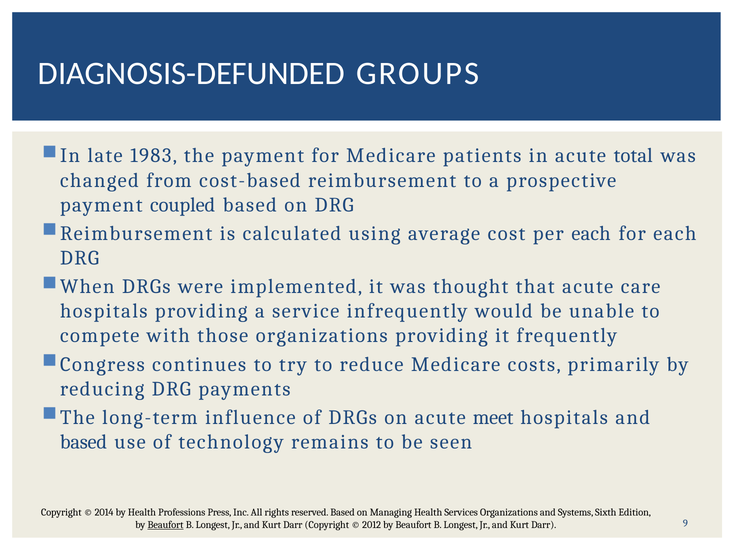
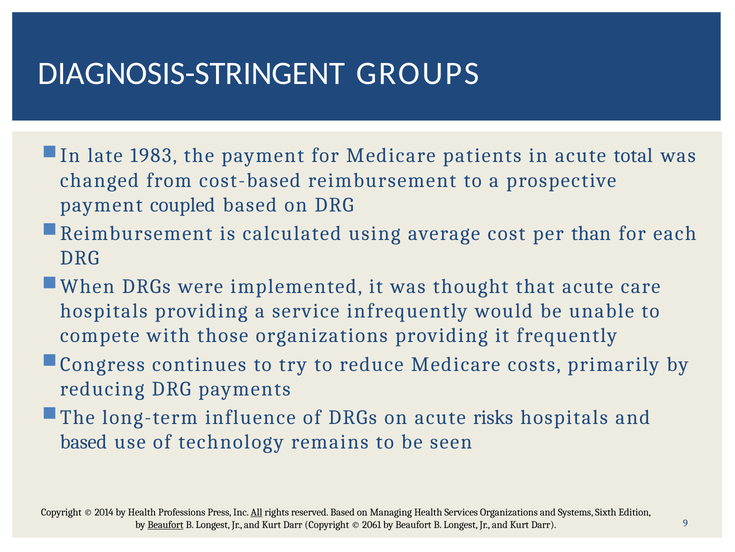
DIAGNOSIS-DEFUNDED: DIAGNOSIS-DEFUNDED -> DIAGNOSIS-STRINGENT
per each: each -> than
meet: meet -> risks
All underline: none -> present
2012: 2012 -> 2061
